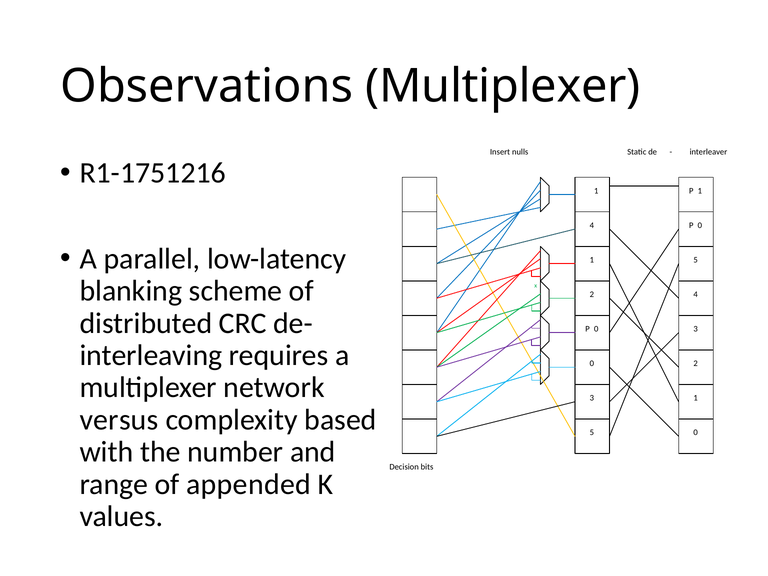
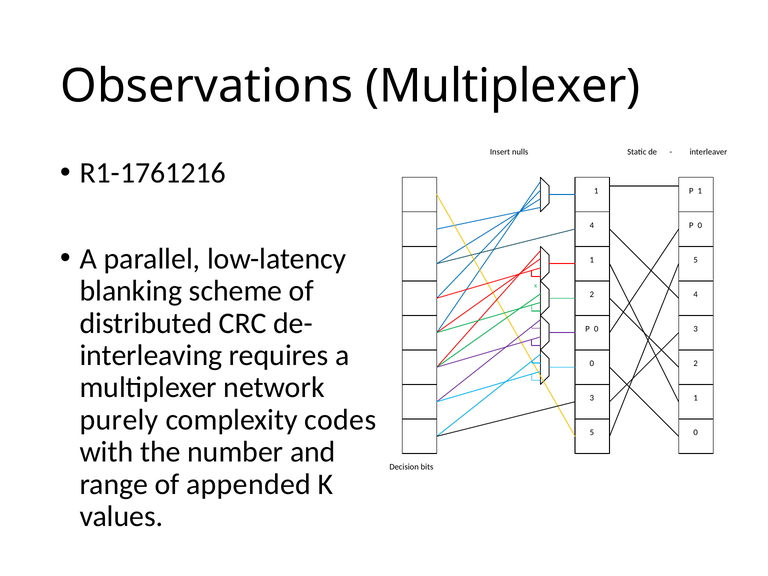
R1-1751216: R1-1751216 -> R1-1761216
versus: versus -> purely
based: based -> codes
